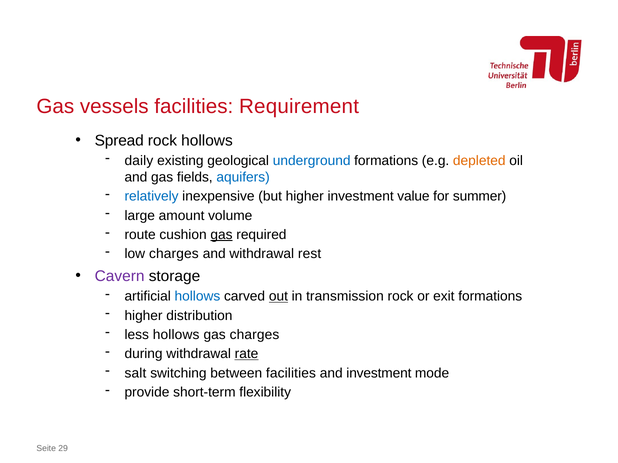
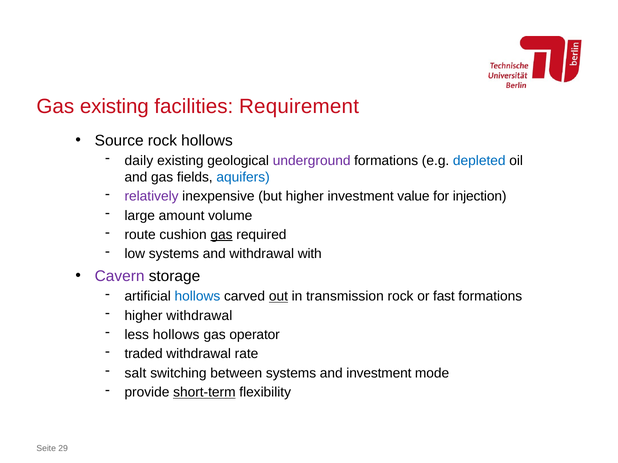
Gas vessels: vessels -> existing
Spread: Spread -> Source
underground colour: blue -> purple
depleted colour: orange -> blue
relatively colour: blue -> purple
summer: summer -> injection
low charges: charges -> systems
rest: rest -> with
exit: exit -> fast
higher distribution: distribution -> withdrawal
gas charges: charges -> operator
during: during -> traded
rate underline: present -> none
between facilities: facilities -> systems
short-term underline: none -> present
